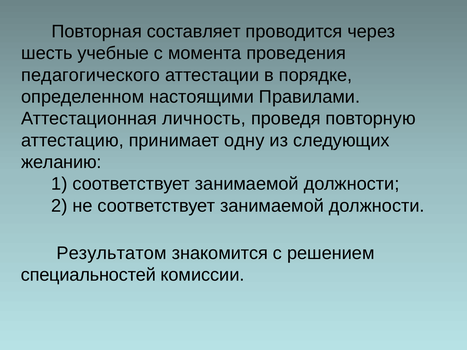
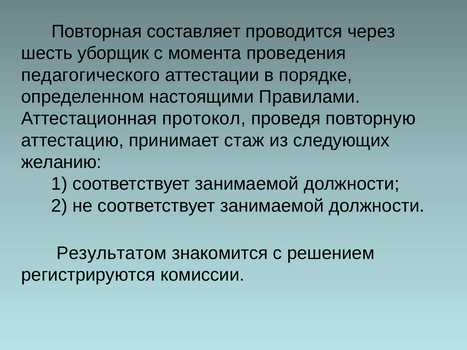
учебные: учебные -> уборщик
личность: личность -> протокол
одну: одну -> стаж
специальностей: специальностей -> регистрируются
